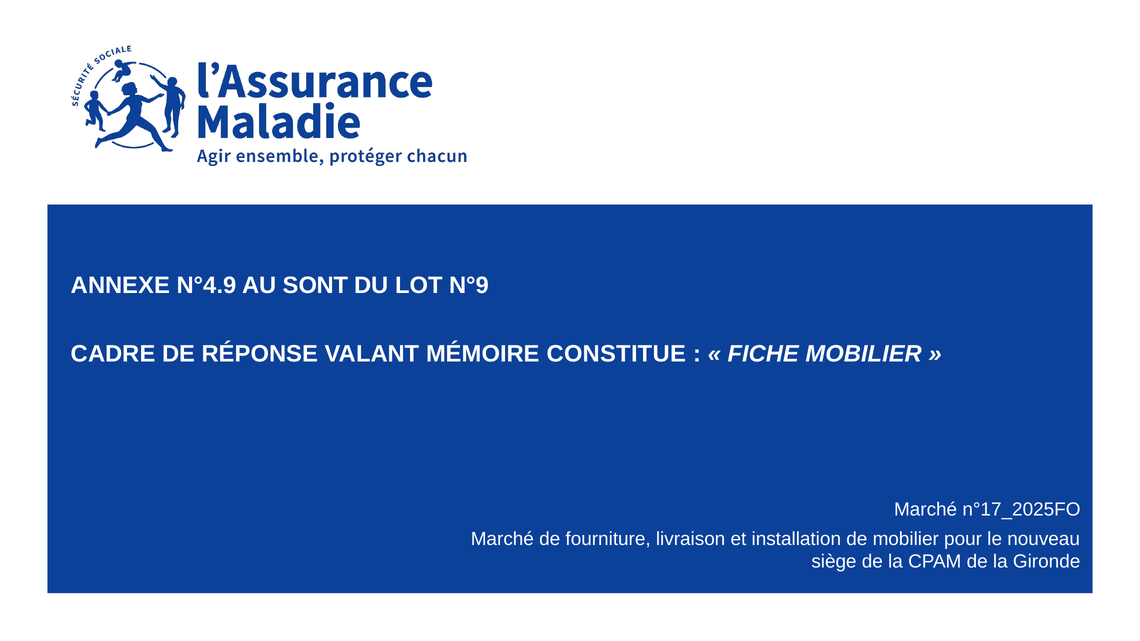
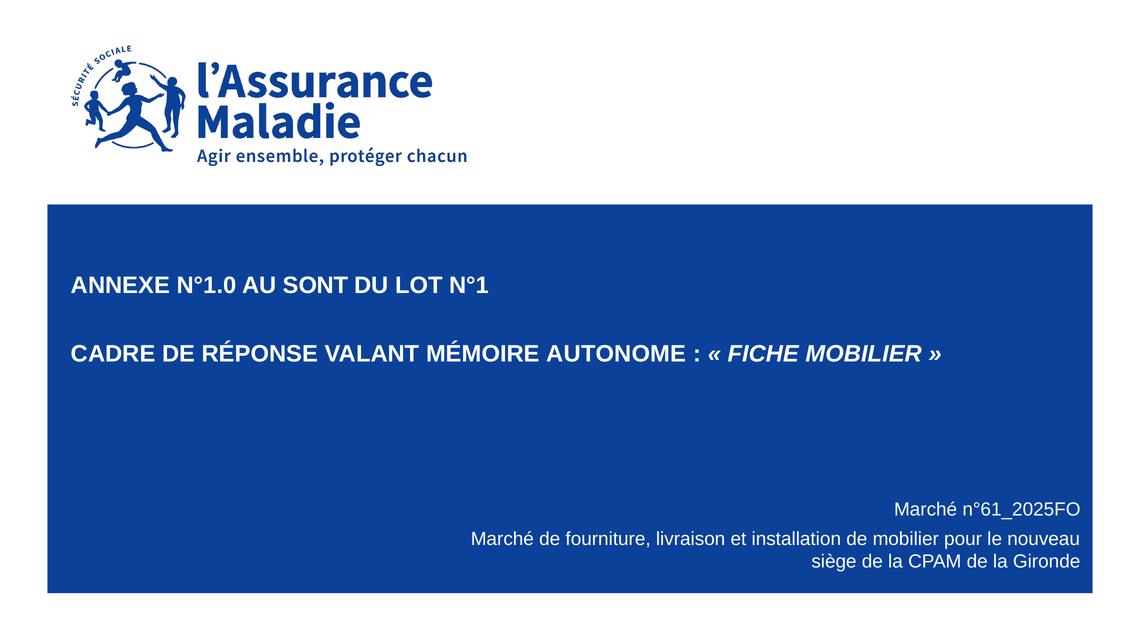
N°4.9: N°4.9 -> N°1.0
N°9: N°9 -> N°1
CONSTITUE: CONSTITUE -> AUTONOME
n°17_2025FO: n°17_2025FO -> n°61_2025FO
